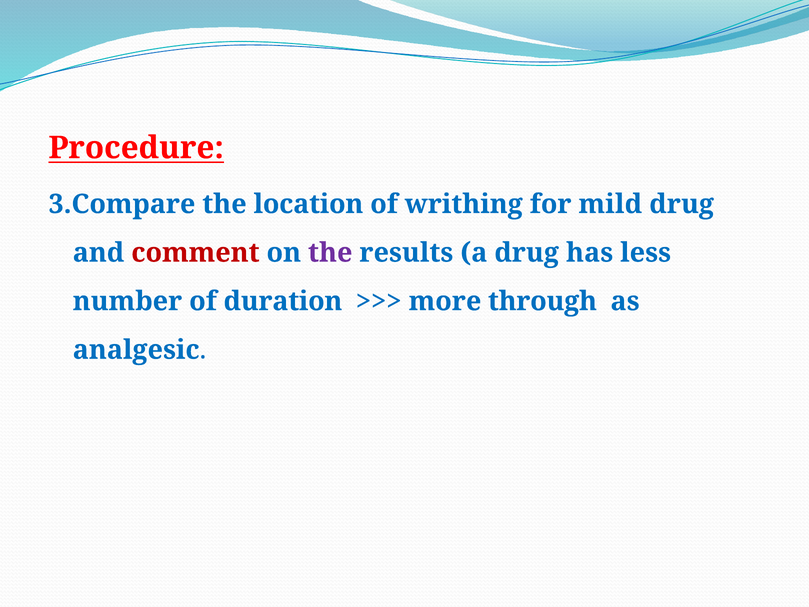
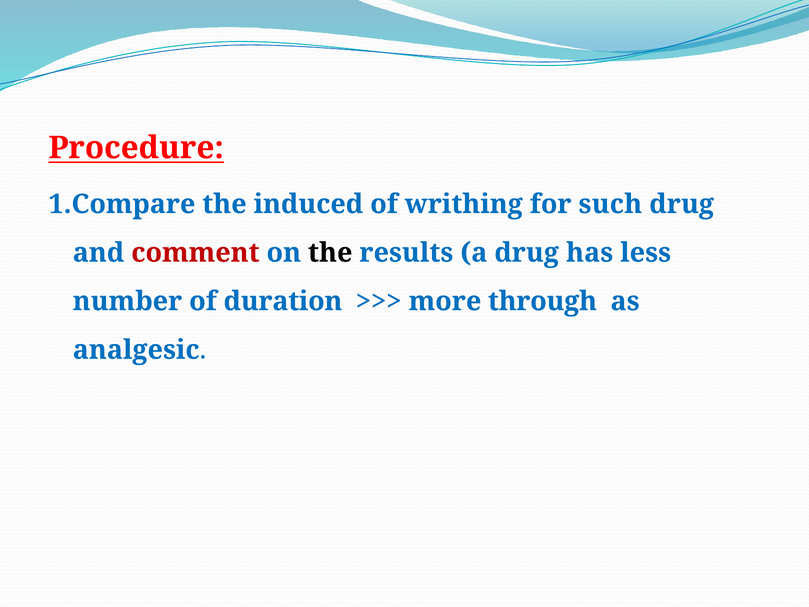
3.Compare: 3.Compare -> 1.Compare
location: location -> induced
mild: mild -> such
the at (330, 253) colour: purple -> black
